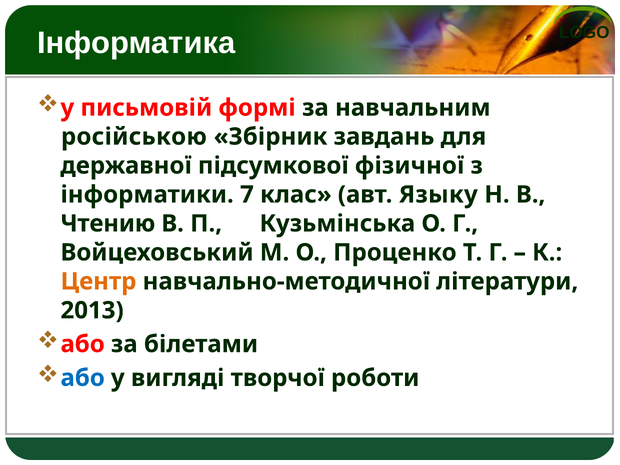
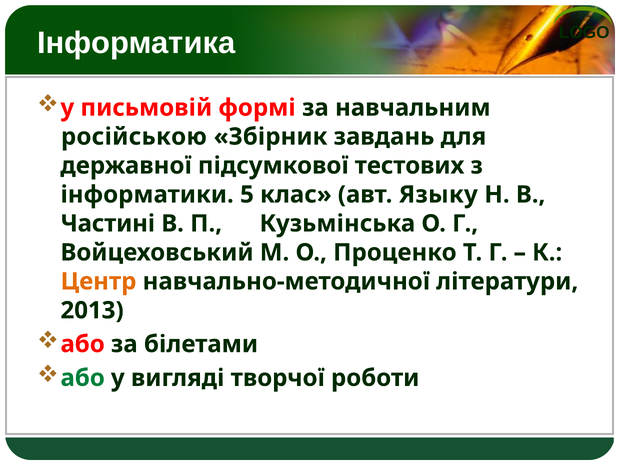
фізичної: фізичної -> тестових
7: 7 -> 5
Чтению: Чтению -> Частині
або at (83, 378) colour: blue -> green
